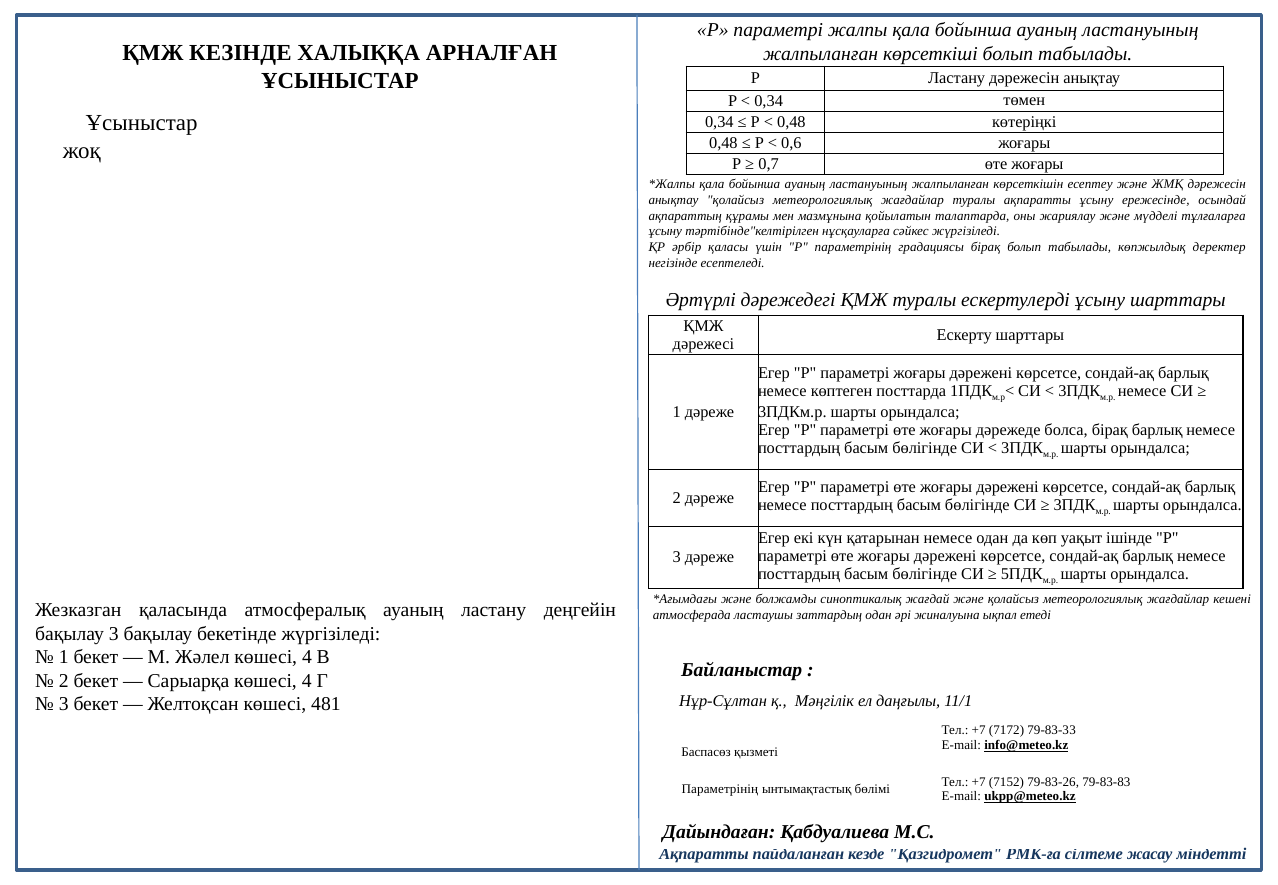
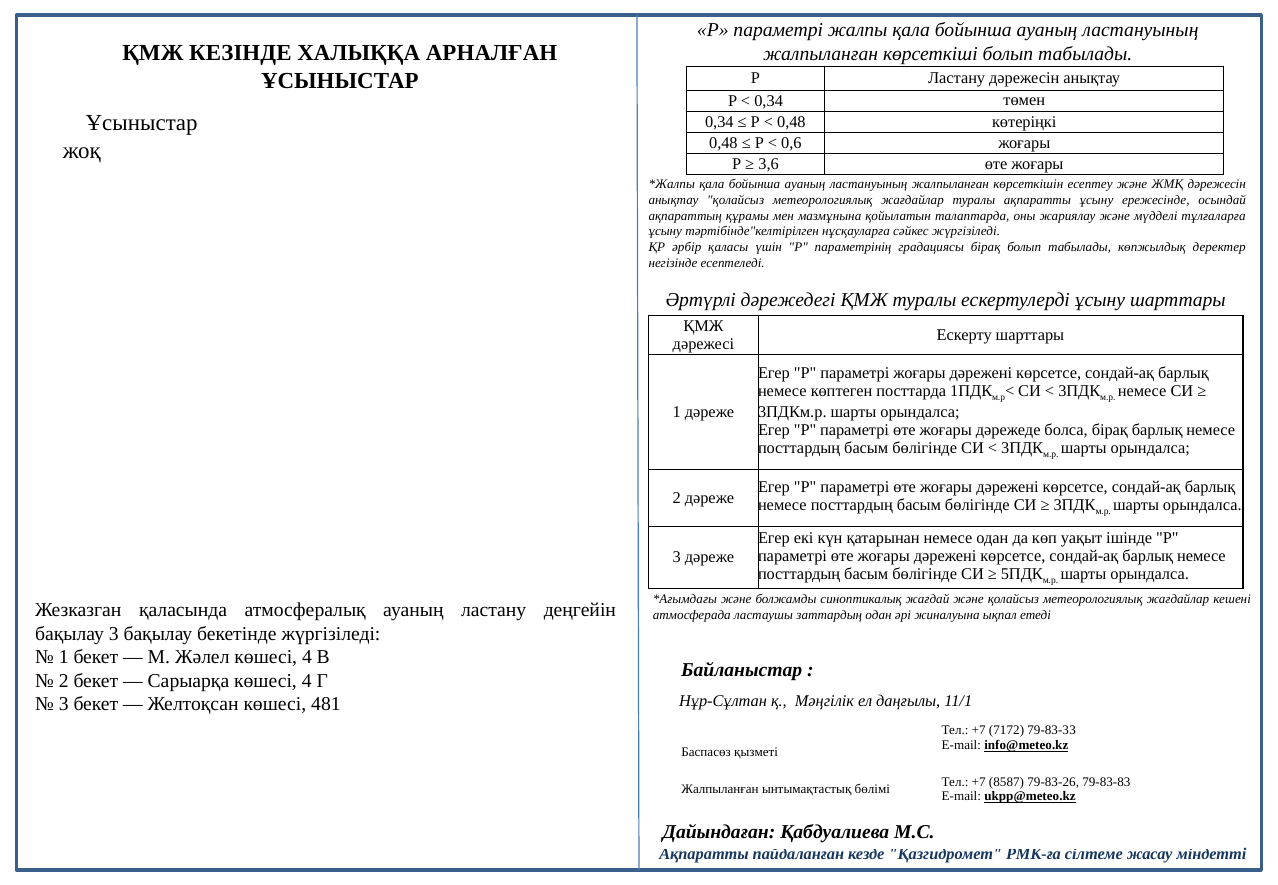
0,7: 0,7 -> 3,6
7152: 7152 -> 8587
Параметрінің at (720, 789): Параметрінің -> Жалпыланған
